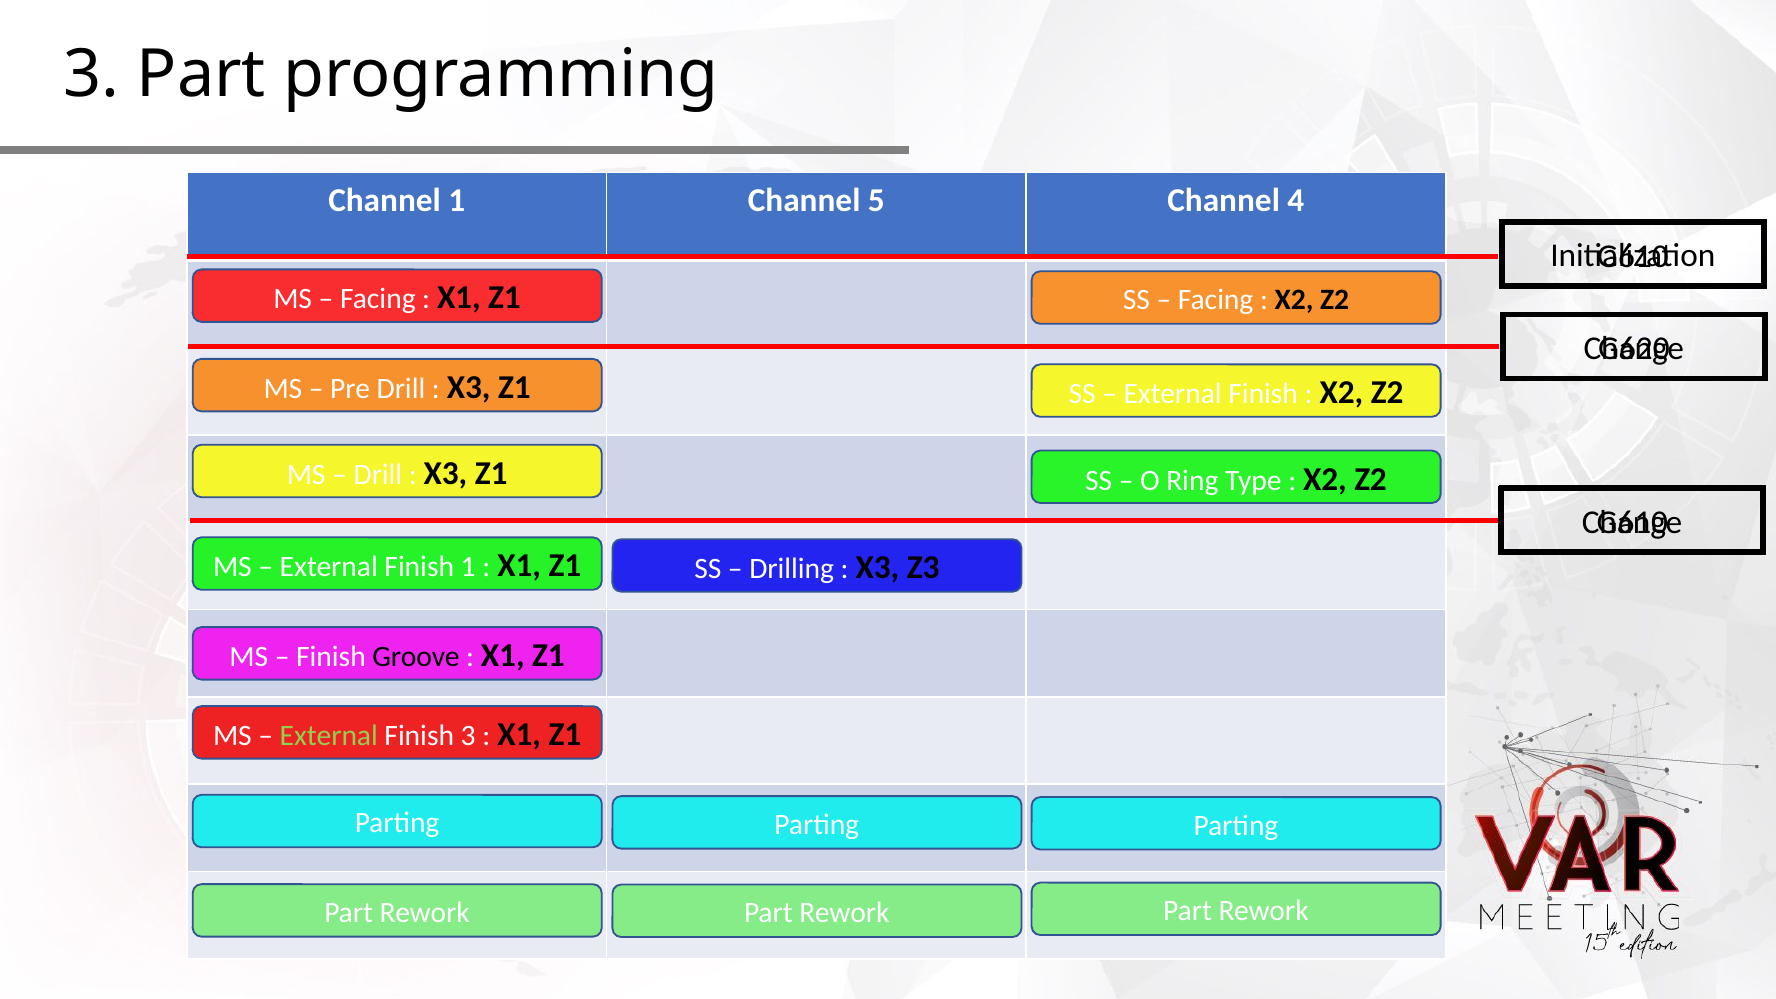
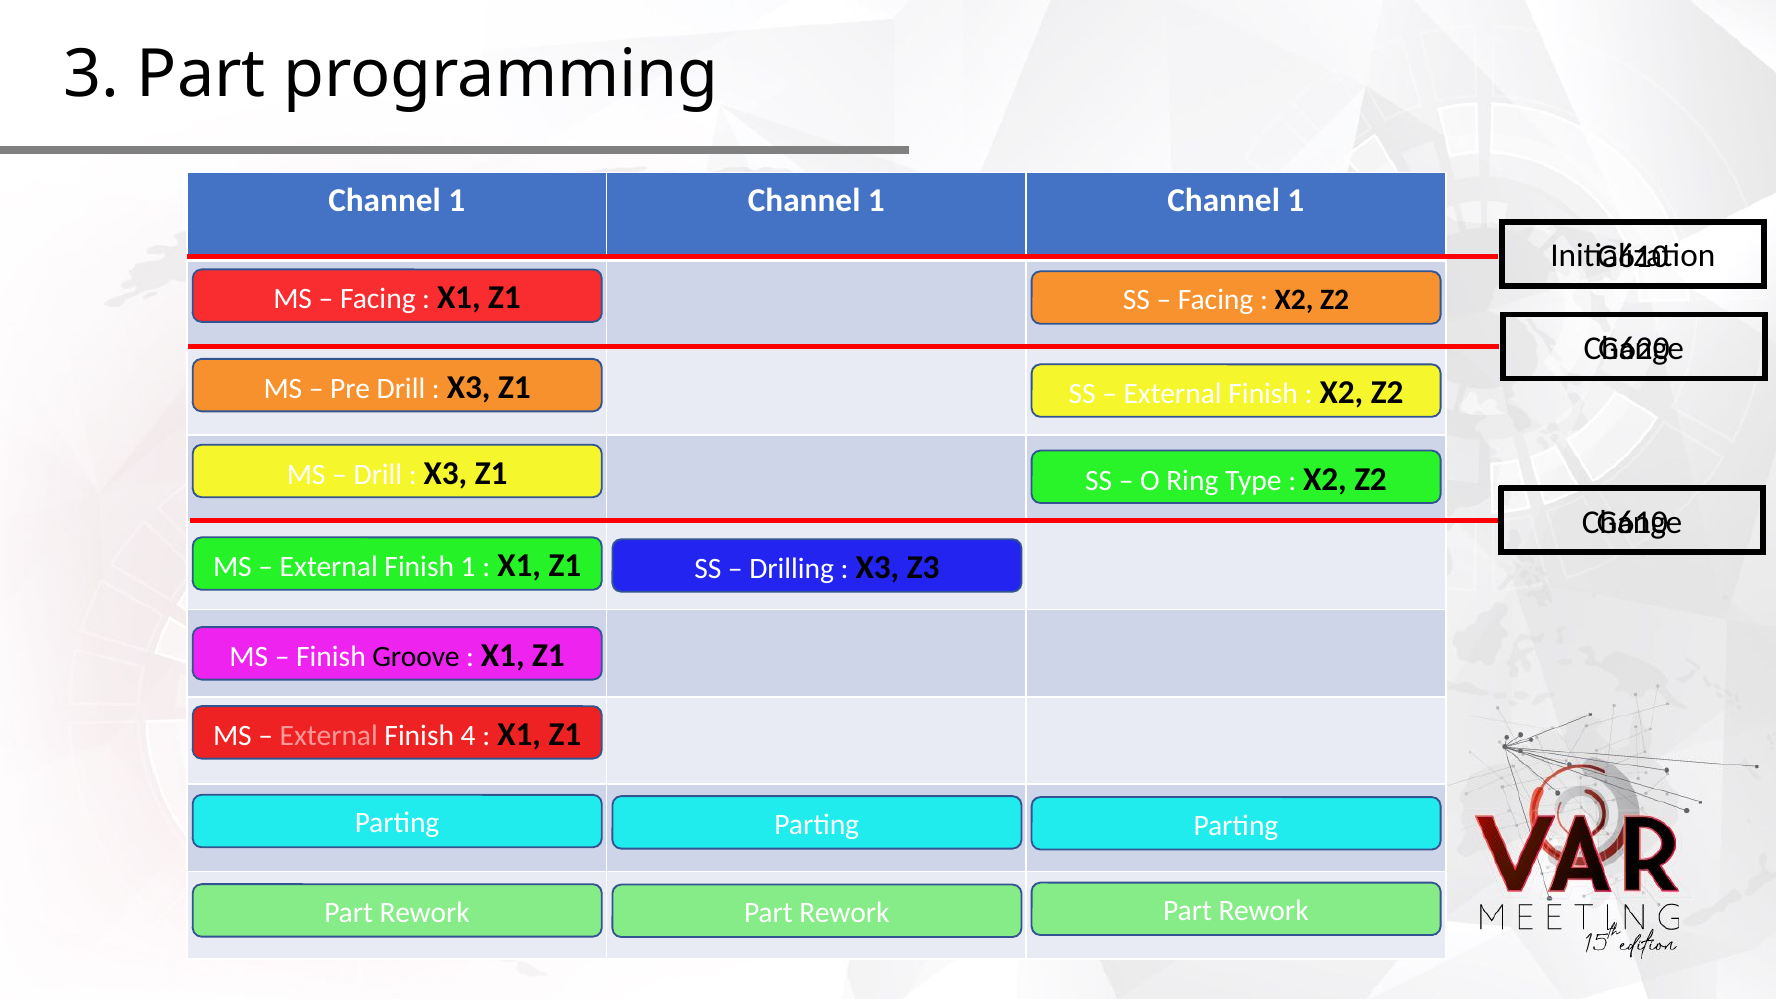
5 at (876, 200): 5 -> 1
4 at (1296, 200): 4 -> 1
External at (329, 736) colour: light green -> pink
Finish 3: 3 -> 4
